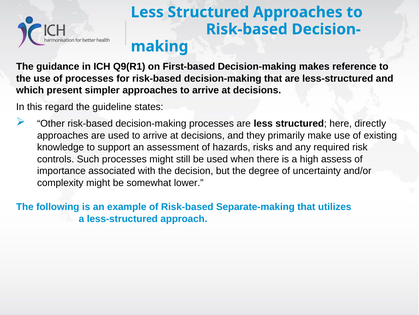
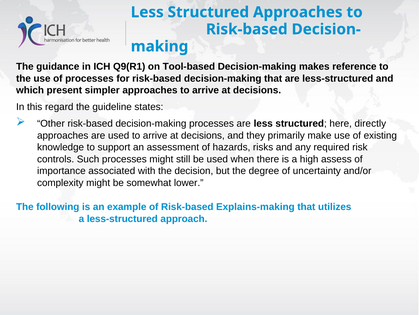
First-based: First-based -> Tool-based
Separate-making: Separate-making -> Explains-making
